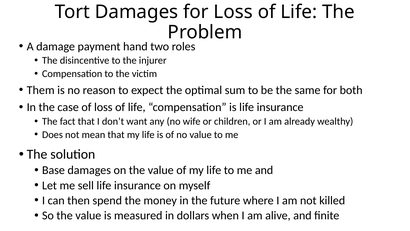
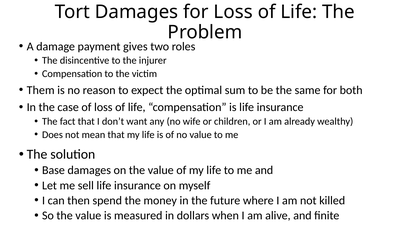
hand: hand -> gives
